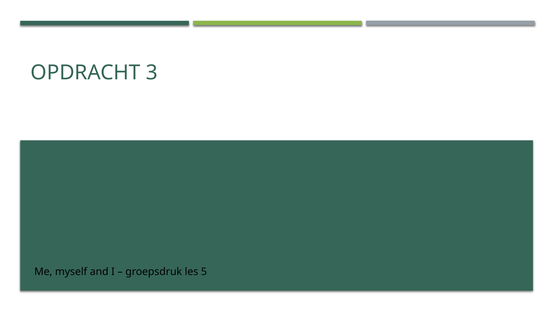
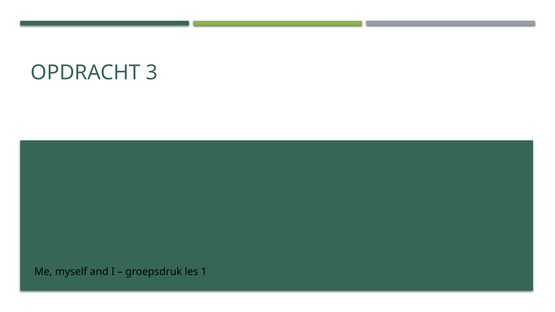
5: 5 -> 1
